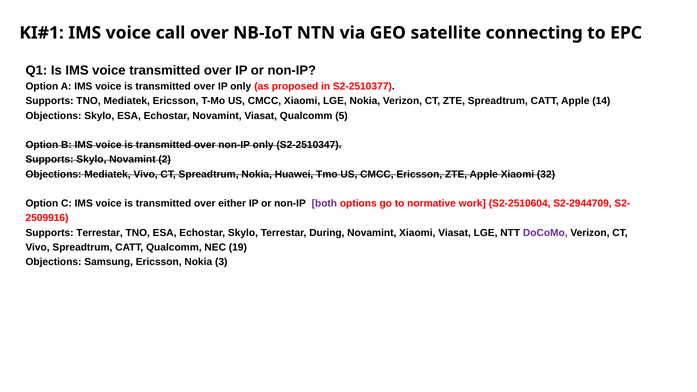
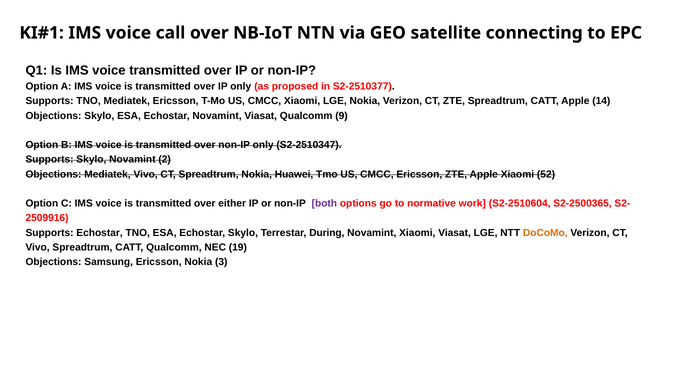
5: 5 -> 9
32: 32 -> 52
S2-2944709: S2-2944709 -> S2-2500365
Supports Terrestar: Terrestar -> Echostar
DoCoMo colour: purple -> orange
